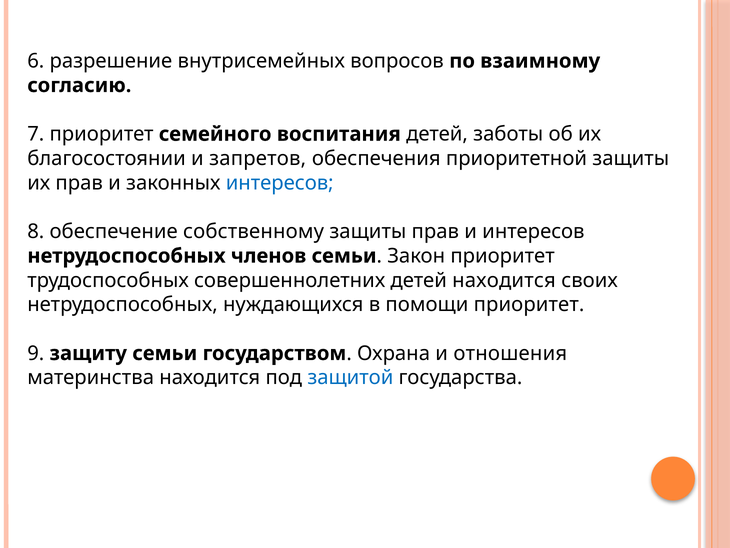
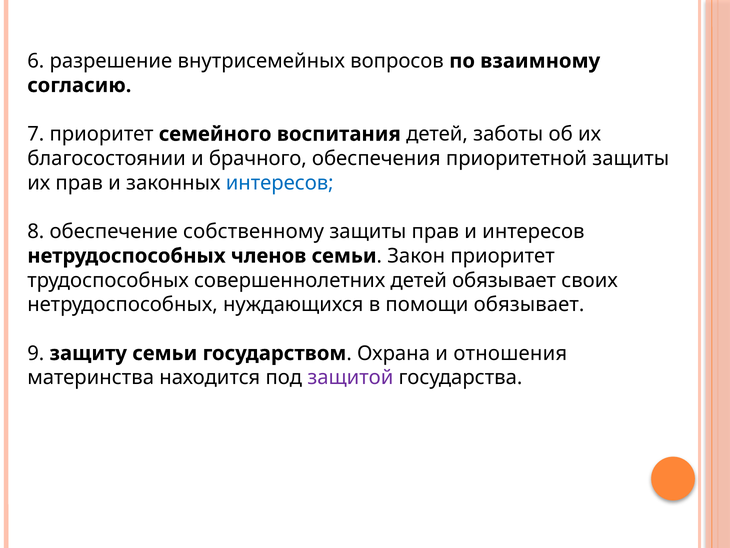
запретов: запретов -> брачного
детей находится: находится -> обязывает
помощи приоритет: приоритет -> обязывает
защитой colour: blue -> purple
